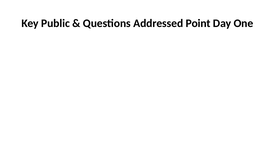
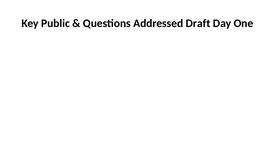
Point: Point -> Draft
